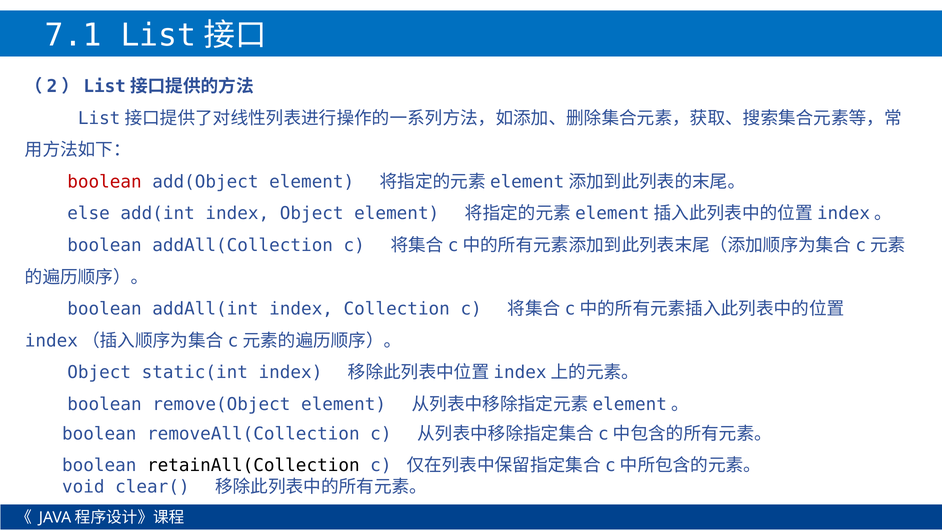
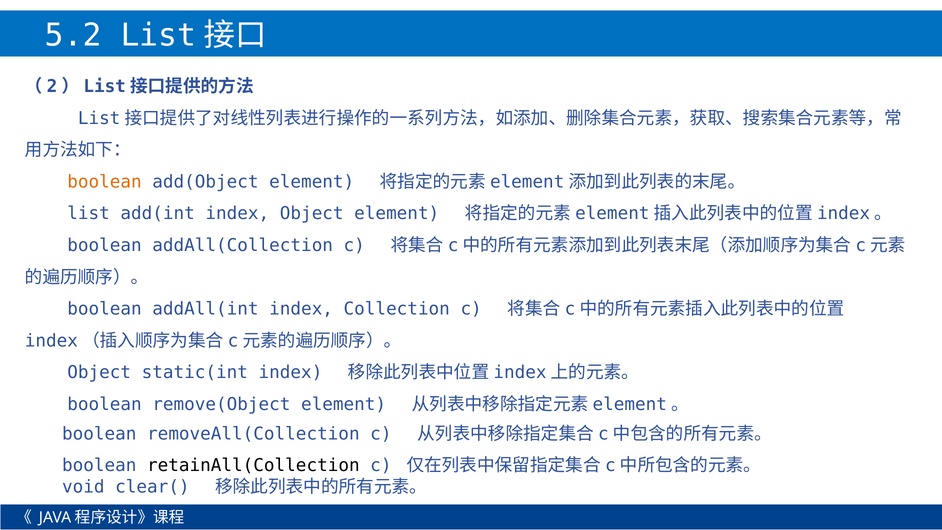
7.1: 7.1 -> 5.2
boolean at (105, 182) colour: red -> orange
else: else -> list
